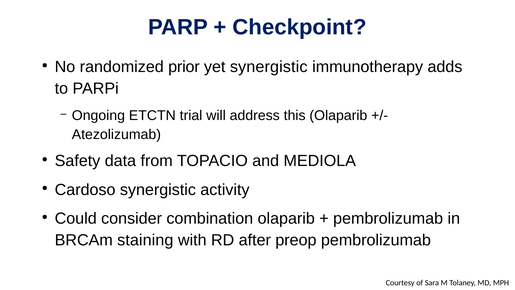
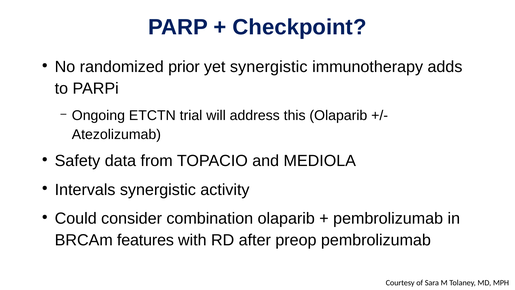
Cardoso: Cardoso -> Intervals
staining: staining -> features
